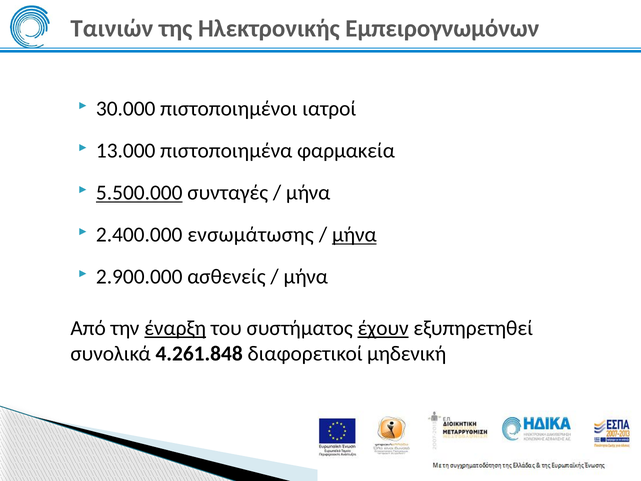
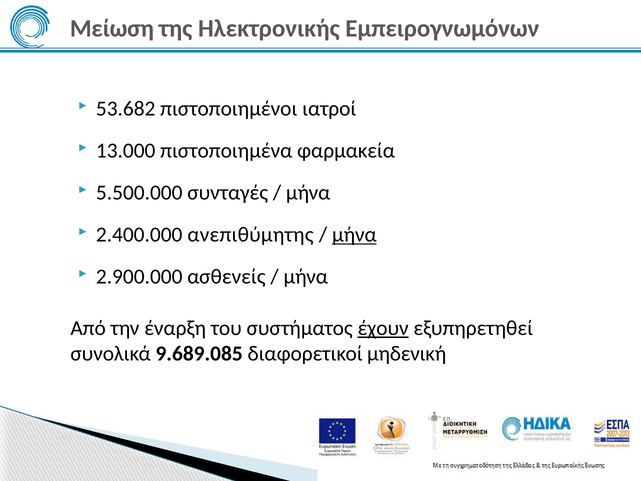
Ταινιών: Ταινιών -> Μείωση
30.000: 30.000 -> 53.682
5.500.000 underline: present -> none
ενσωμάτωσης: ενσωμάτωσης -> ανεπιθύμητης
έναρξη underline: present -> none
4.261.848: 4.261.848 -> 9.689.085
